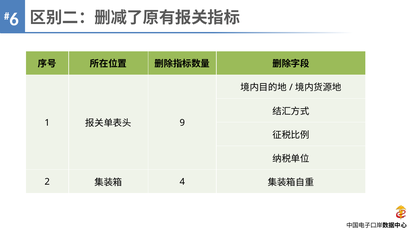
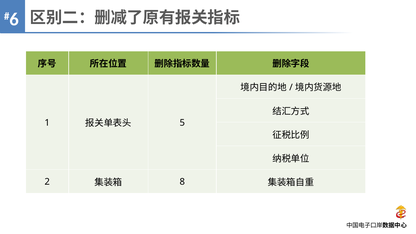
9: 9 -> 5
4: 4 -> 8
